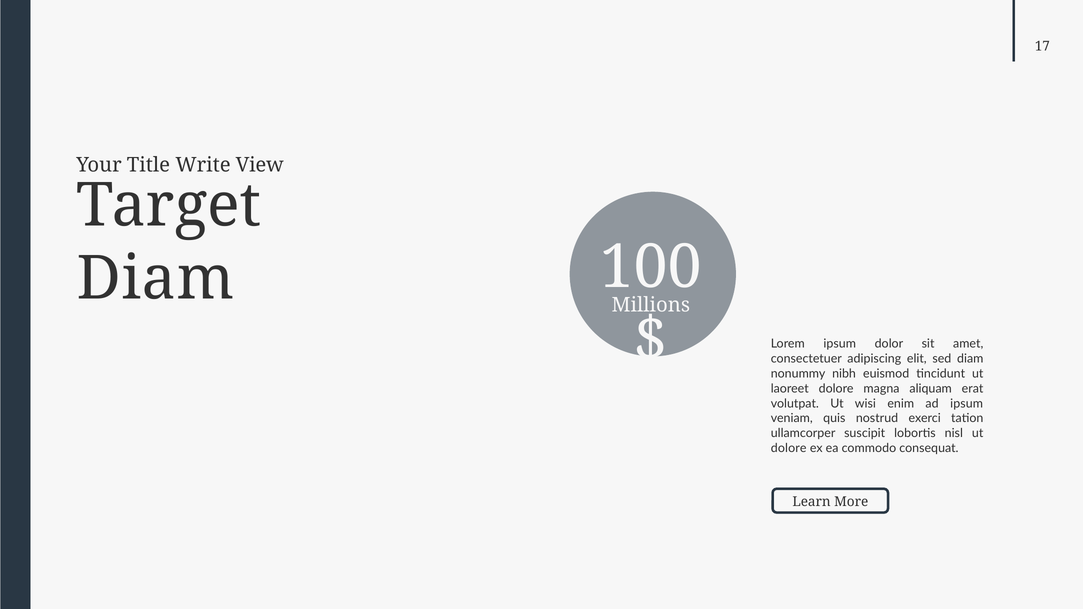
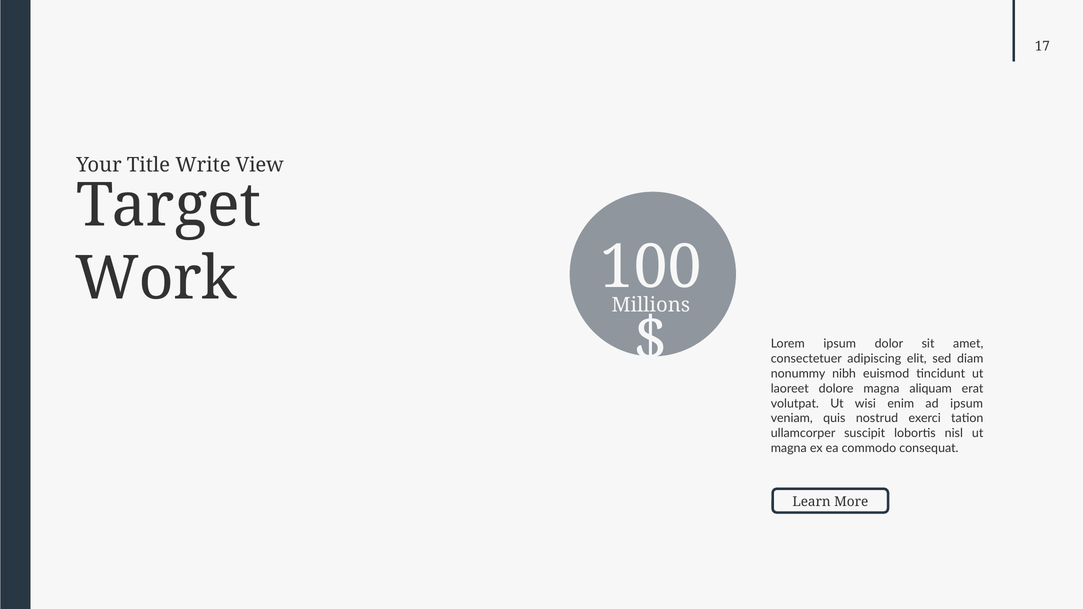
Diam at (155, 279): Diam -> Work
dolore at (789, 448): dolore -> magna
